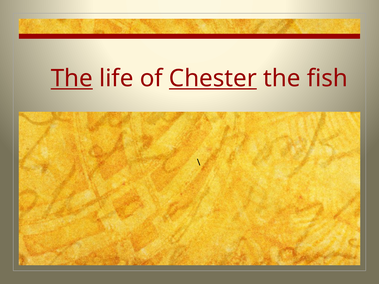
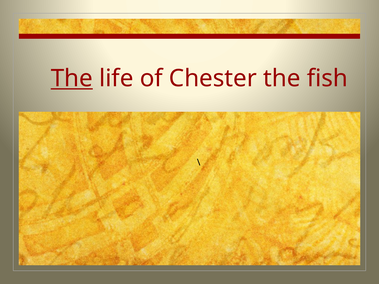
Chester underline: present -> none
